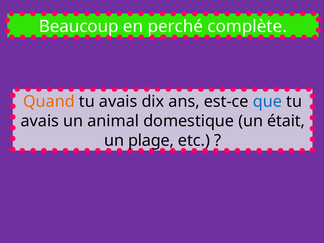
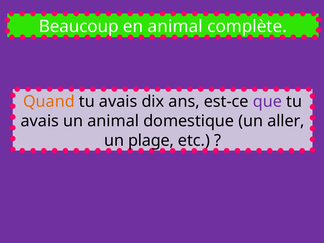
en perché: perché -> animal
que colour: blue -> purple
était: était -> aller
